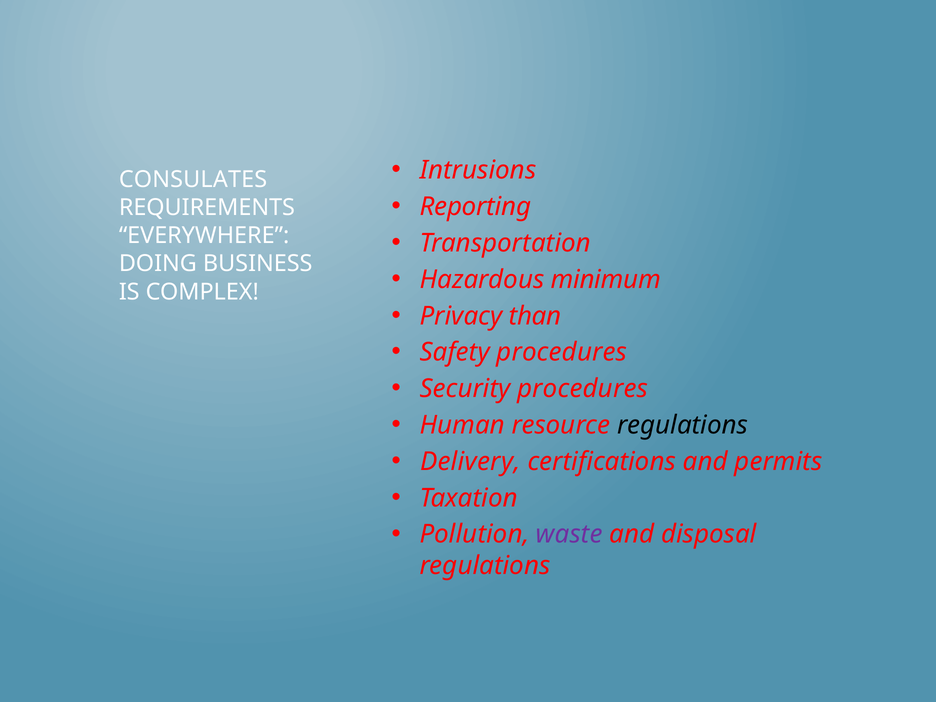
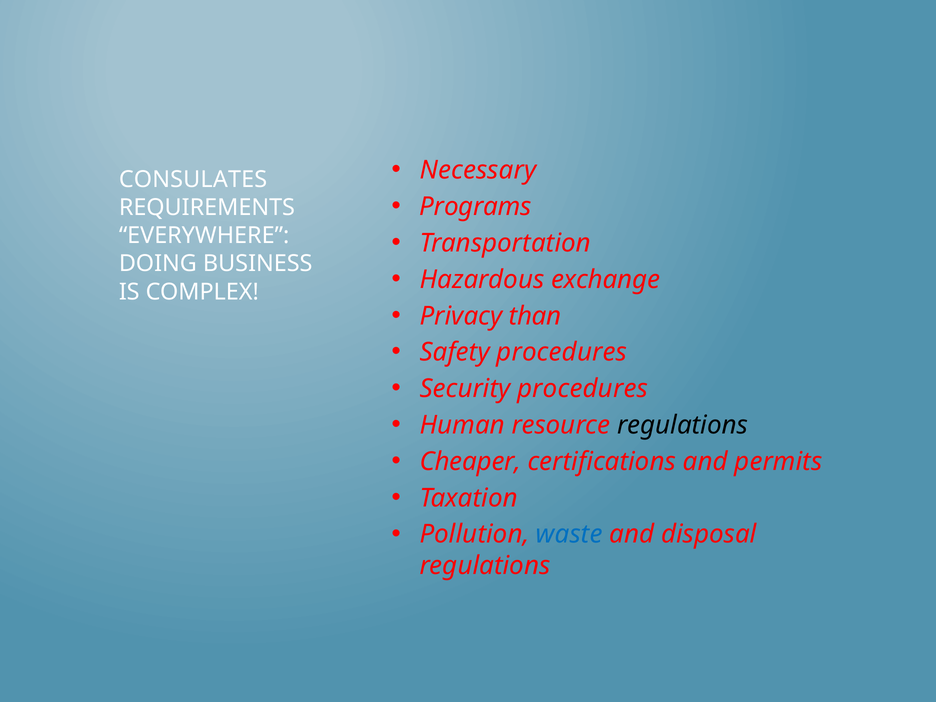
Intrusions: Intrusions -> Necessary
Reporting: Reporting -> Programs
minimum: minimum -> exchange
Delivery: Delivery -> Cheaper
waste colour: purple -> blue
